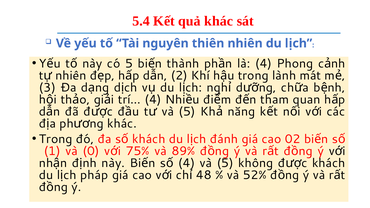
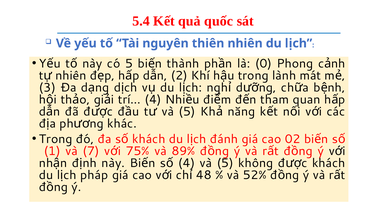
quả khác: khác -> quốc
là 4: 4 -> 0
0: 0 -> 7
